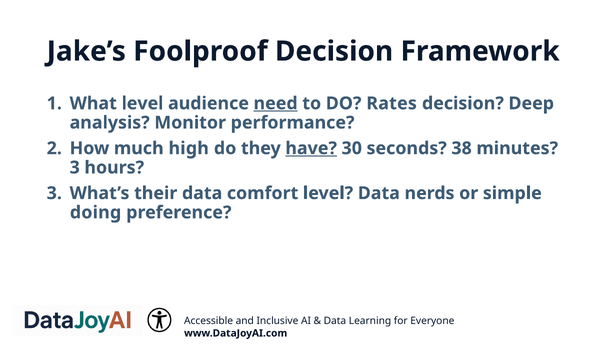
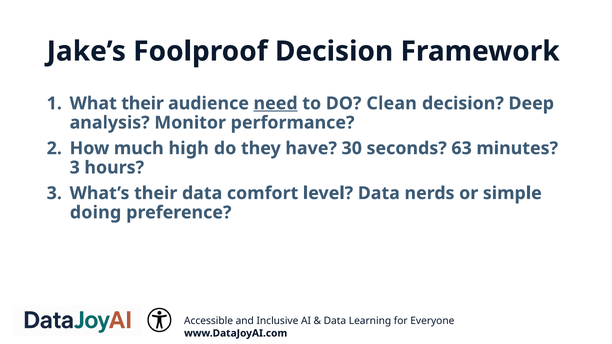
What level: level -> their
Rates: Rates -> Clean
have underline: present -> none
38: 38 -> 63
